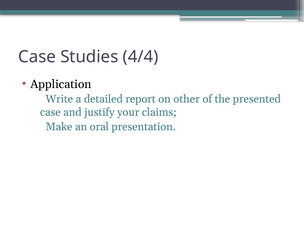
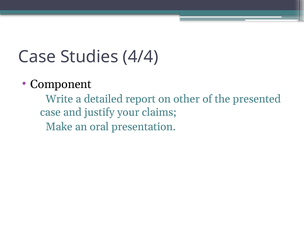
Application: Application -> Component
